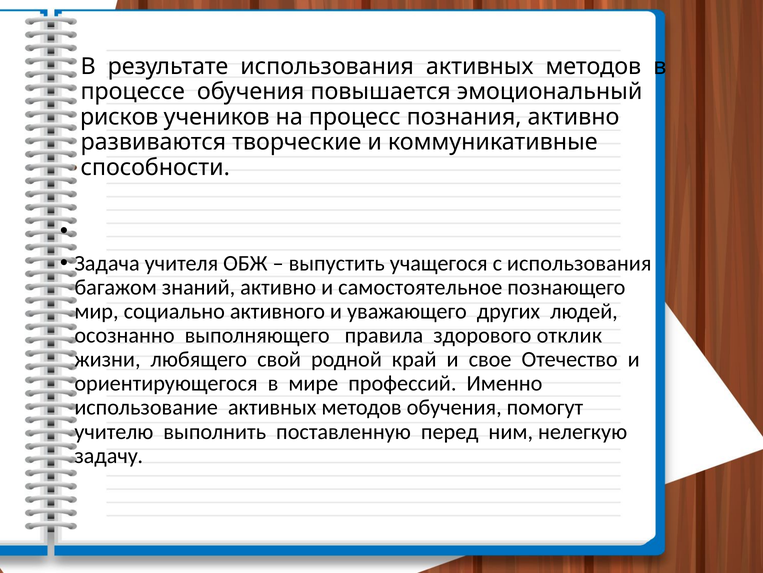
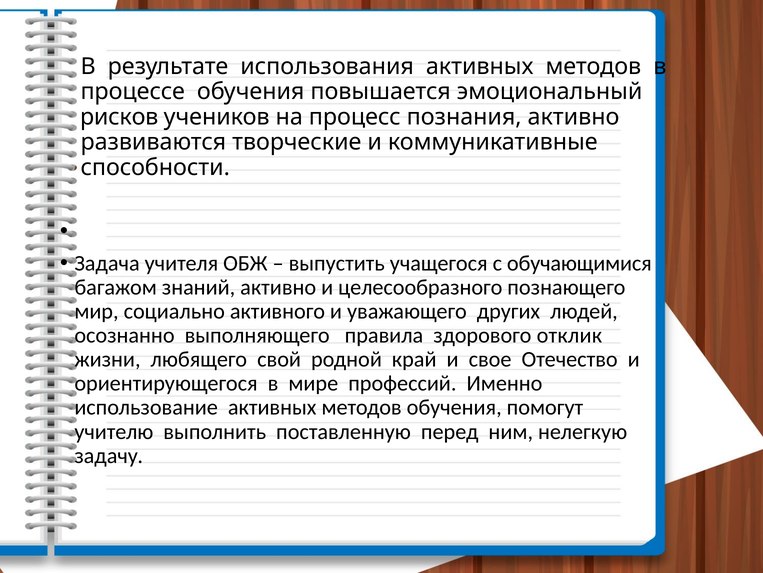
с использования: использования -> обучающимися
самостоятельное: самостоятельное -> целесообразного
